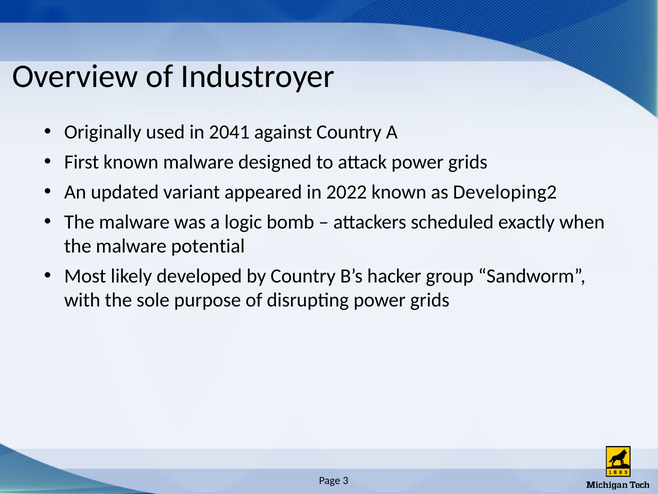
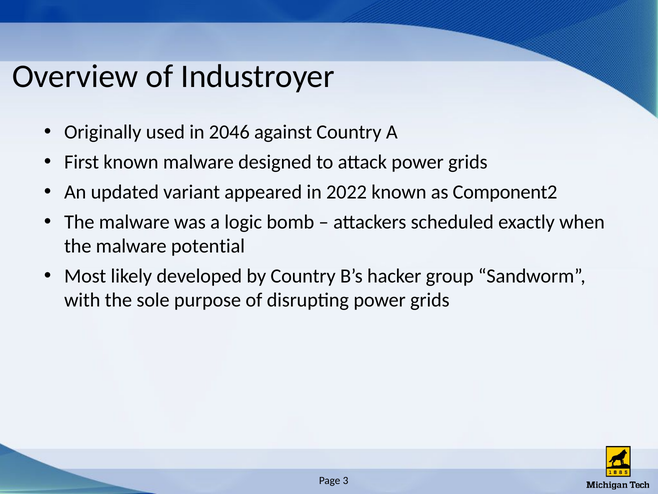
2041: 2041 -> 2046
Developing2: Developing2 -> Component2
